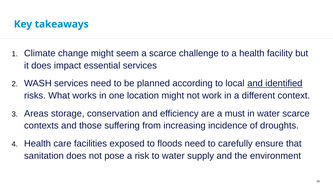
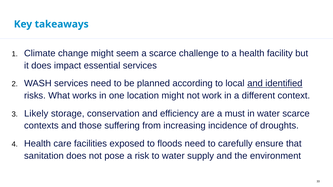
Areas: Areas -> Likely
